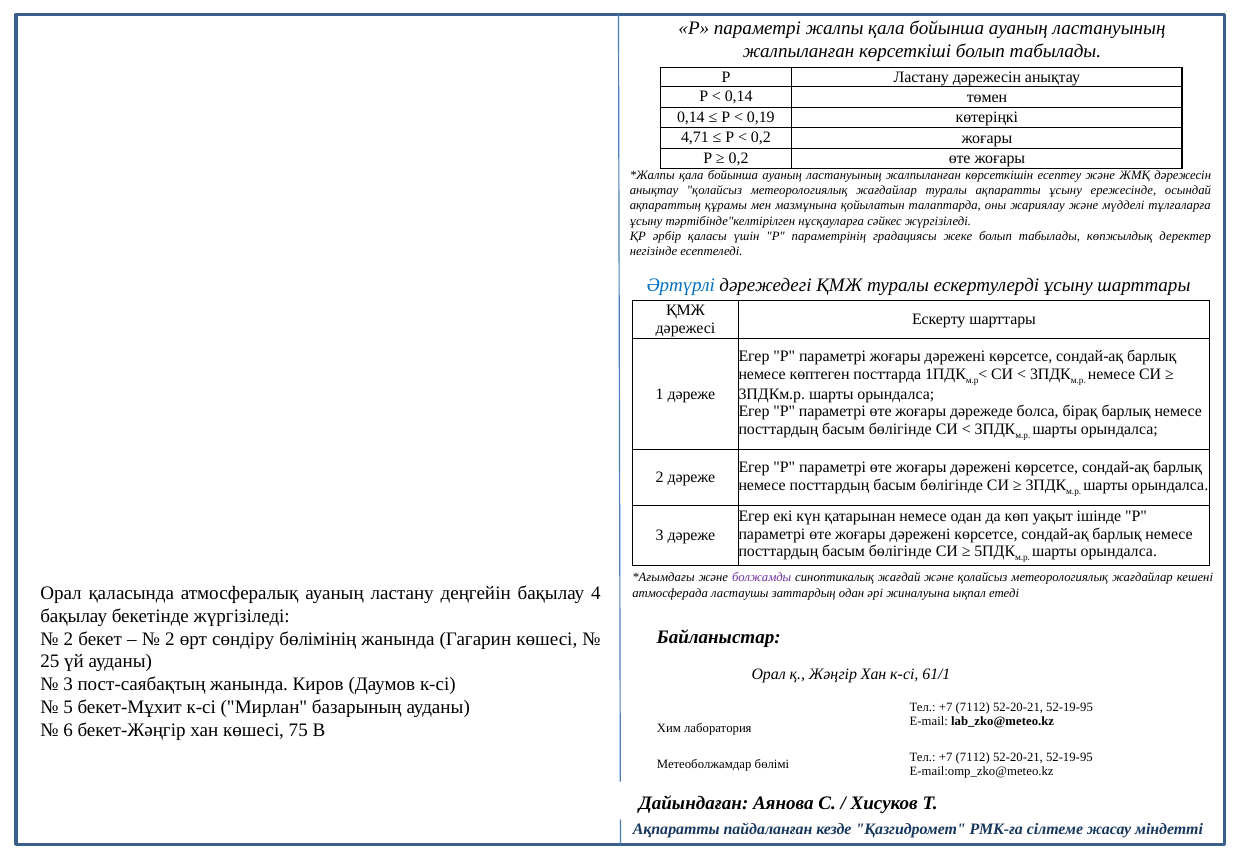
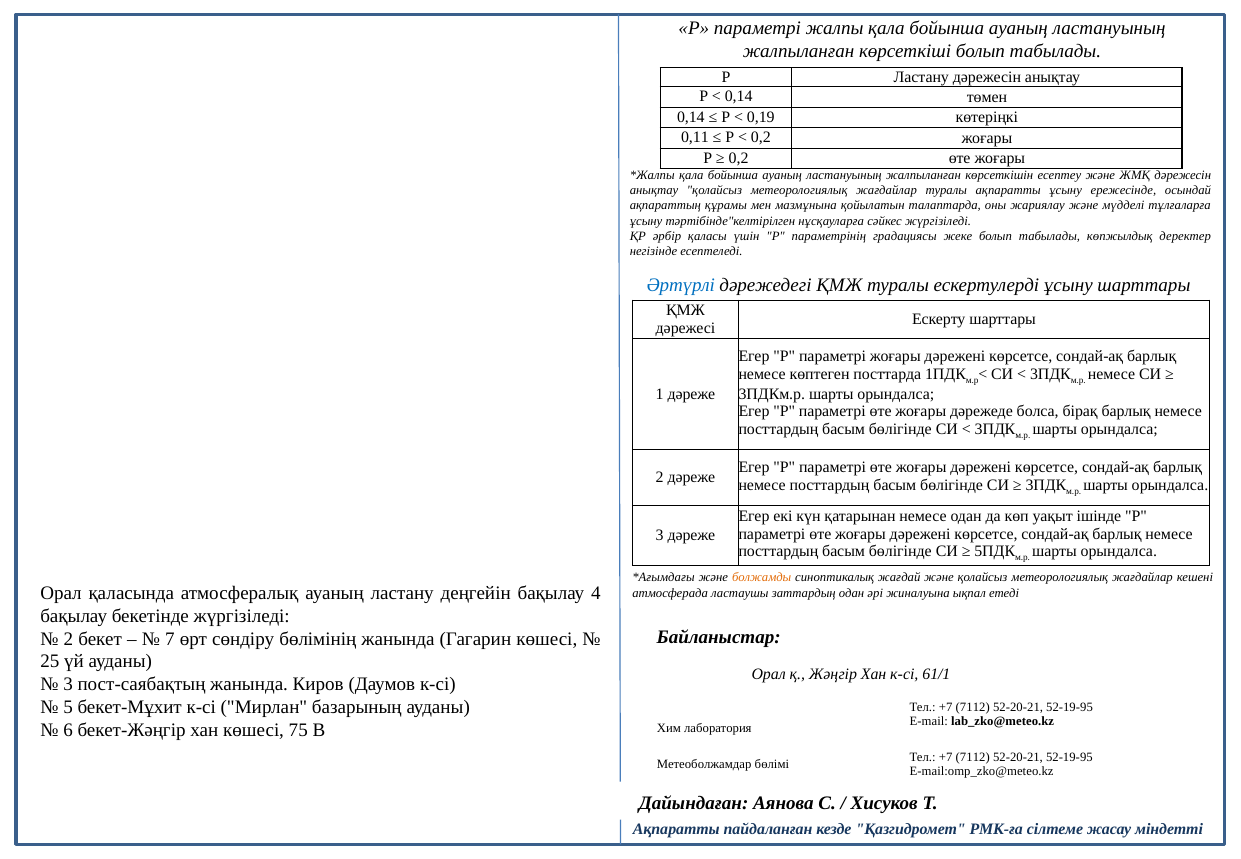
4,71: 4,71 -> 0,11
болжамды colour: purple -> orange
2 at (170, 639): 2 -> 7
